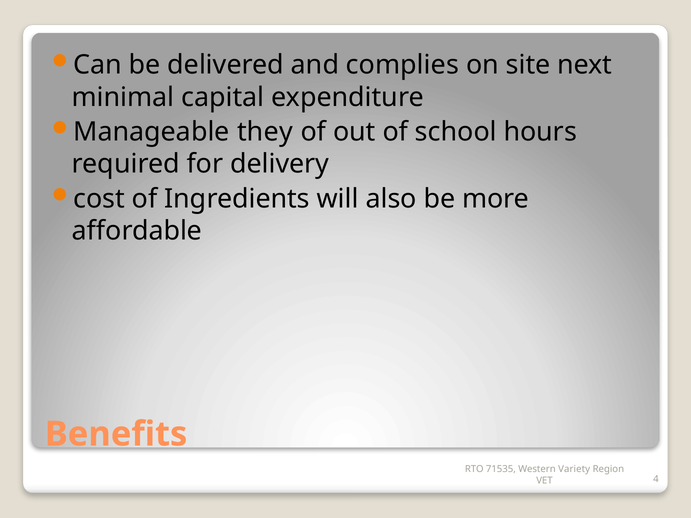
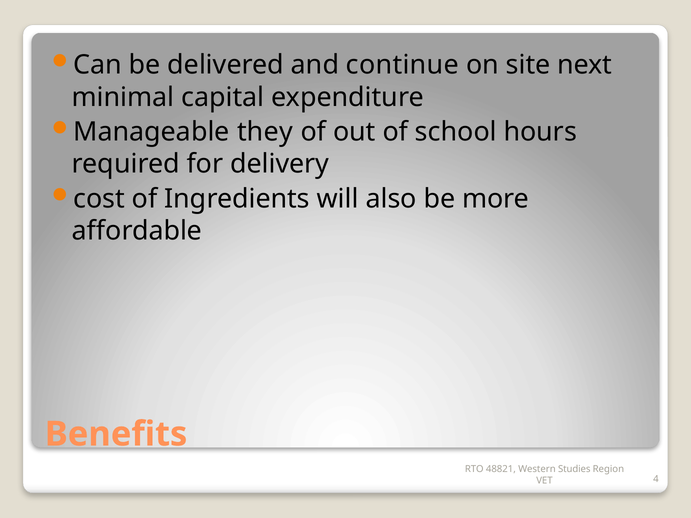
complies: complies -> continue
71535: 71535 -> 48821
Variety: Variety -> Studies
